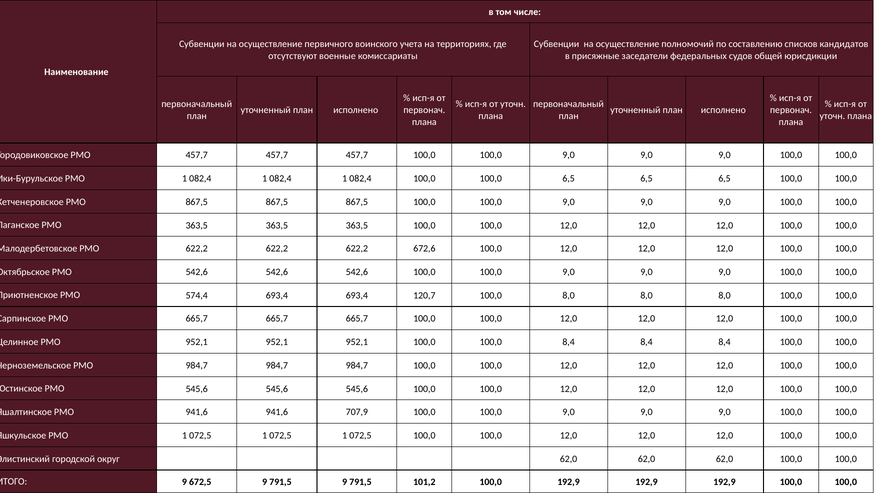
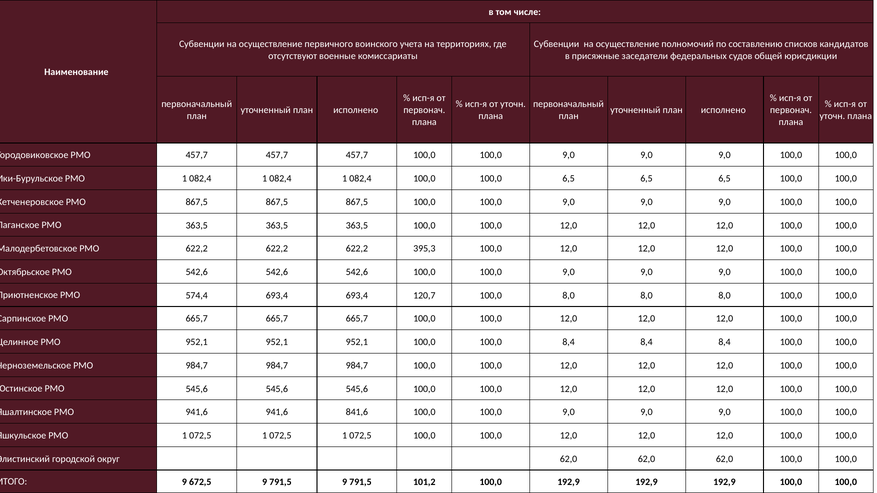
672,6: 672,6 -> 395,3
707,9: 707,9 -> 841,6
